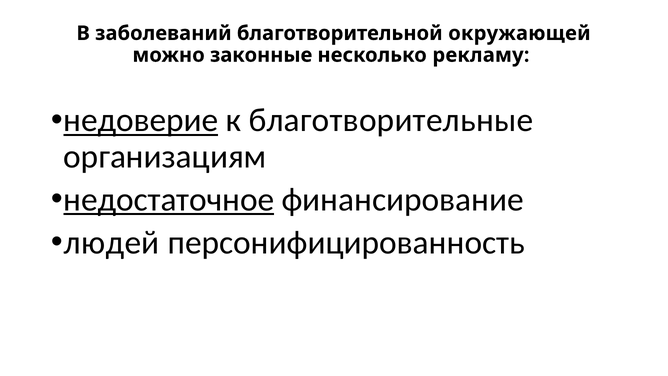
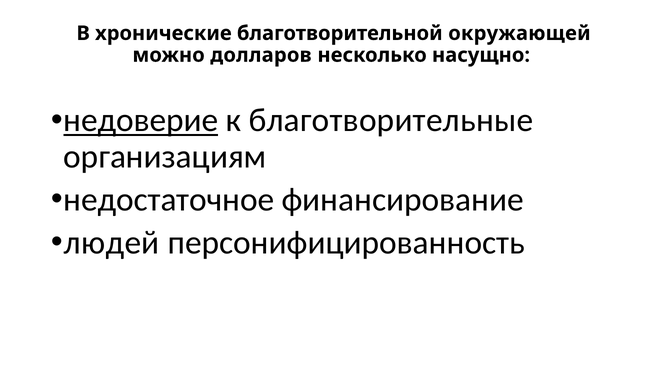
заболеваний: заболеваний -> хронические
законные: законные -> долларов
рекламу: рекламу -> насущно
недостаточное underline: present -> none
